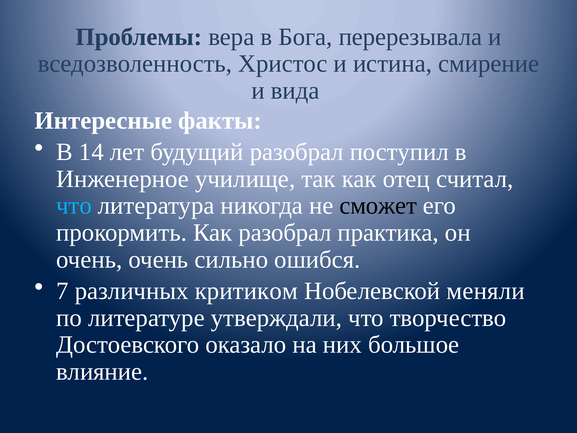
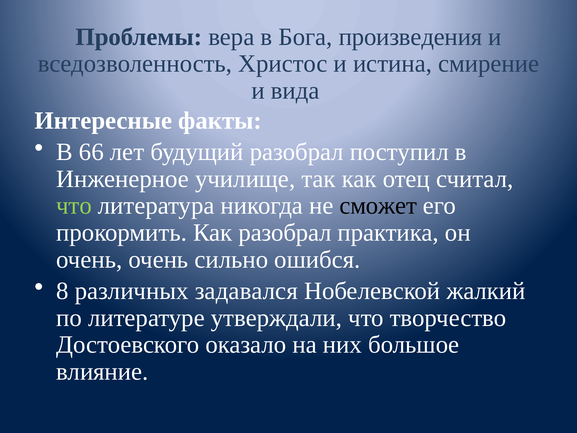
перерезывала: перерезывала -> произведения
14: 14 -> 66
что at (74, 206) colour: light blue -> light green
7: 7 -> 8
критиком: критиком -> задавался
меняли: меняли -> жалкий
